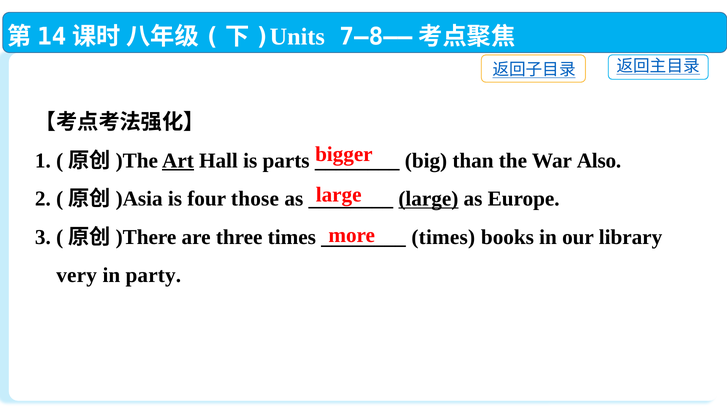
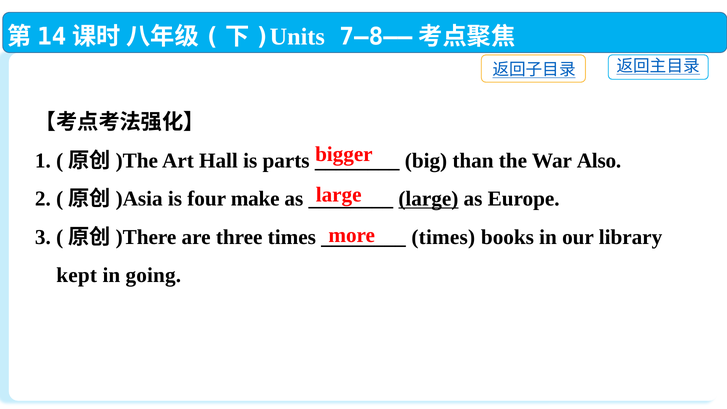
Art underline: present -> none
those: those -> make
very: very -> kept
party: party -> going
